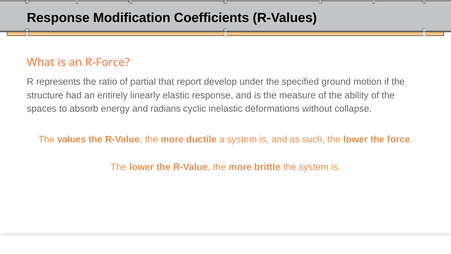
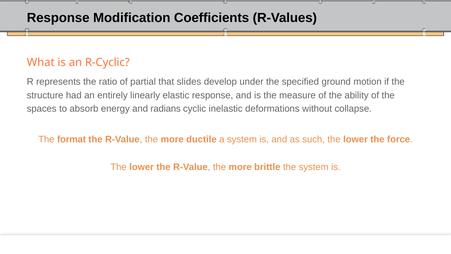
R-Force: R-Force -> R-Cyclic
report: report -> slides
values: values -> format
